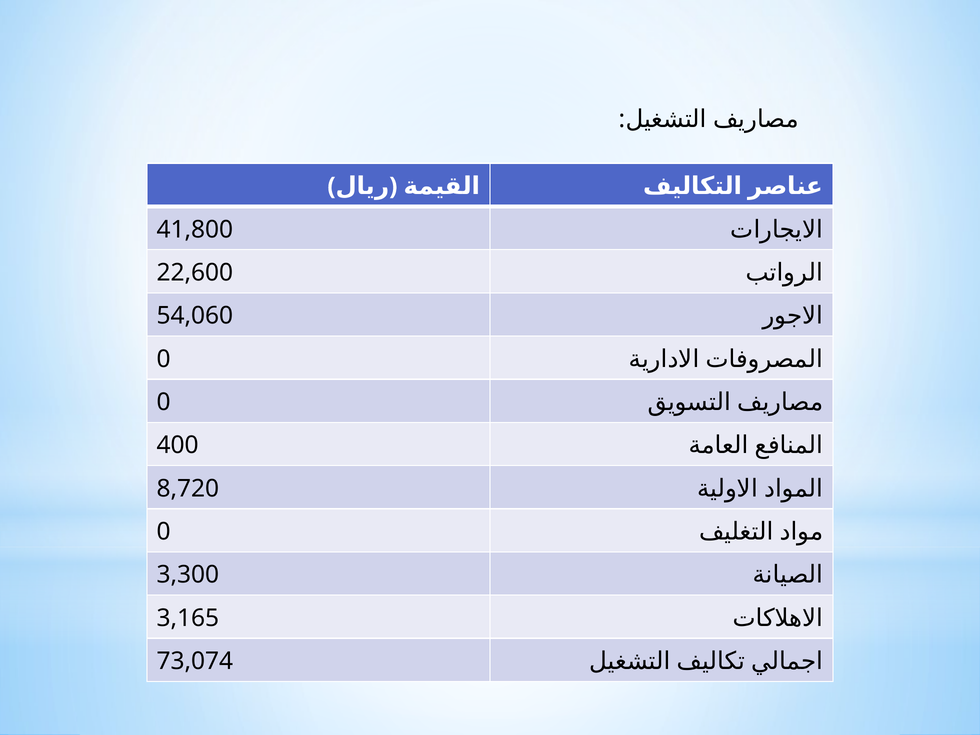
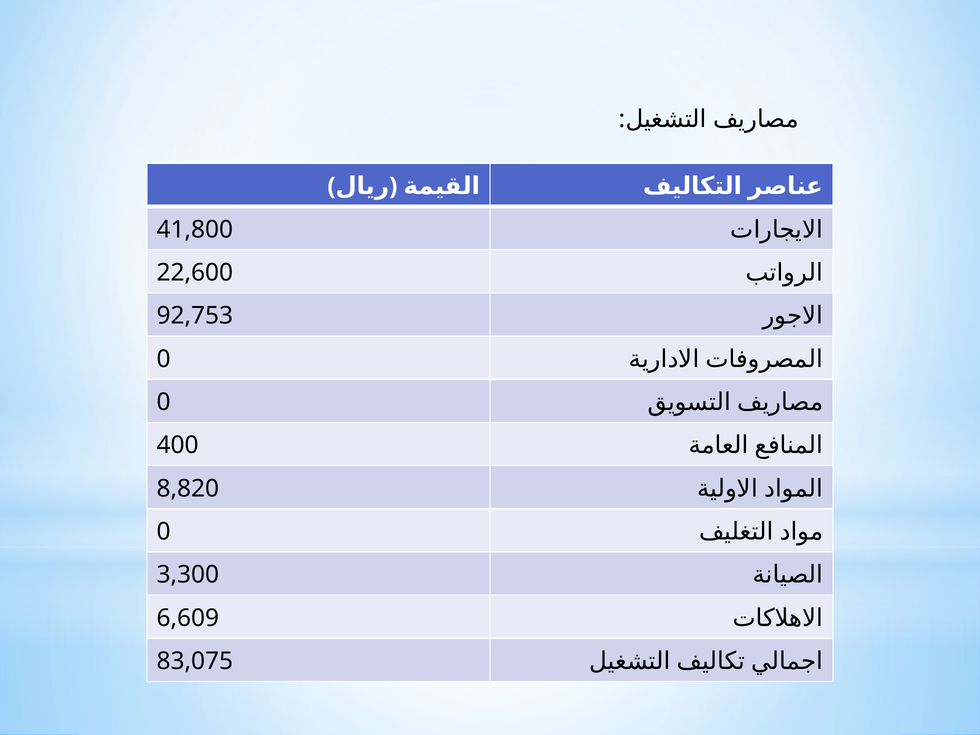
54,060: 54,060 -> 92,753
8,720: 8,720 -> 8,820
3,165: 3,165 -> 6,609
73,074: 73,074 -> 83,075
